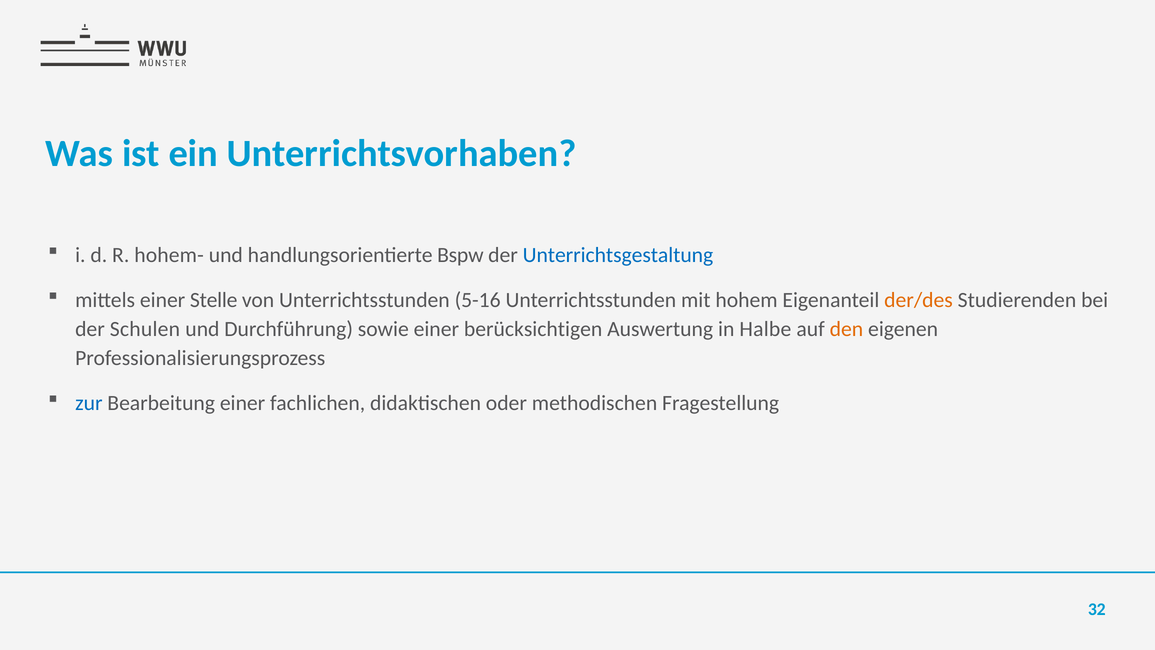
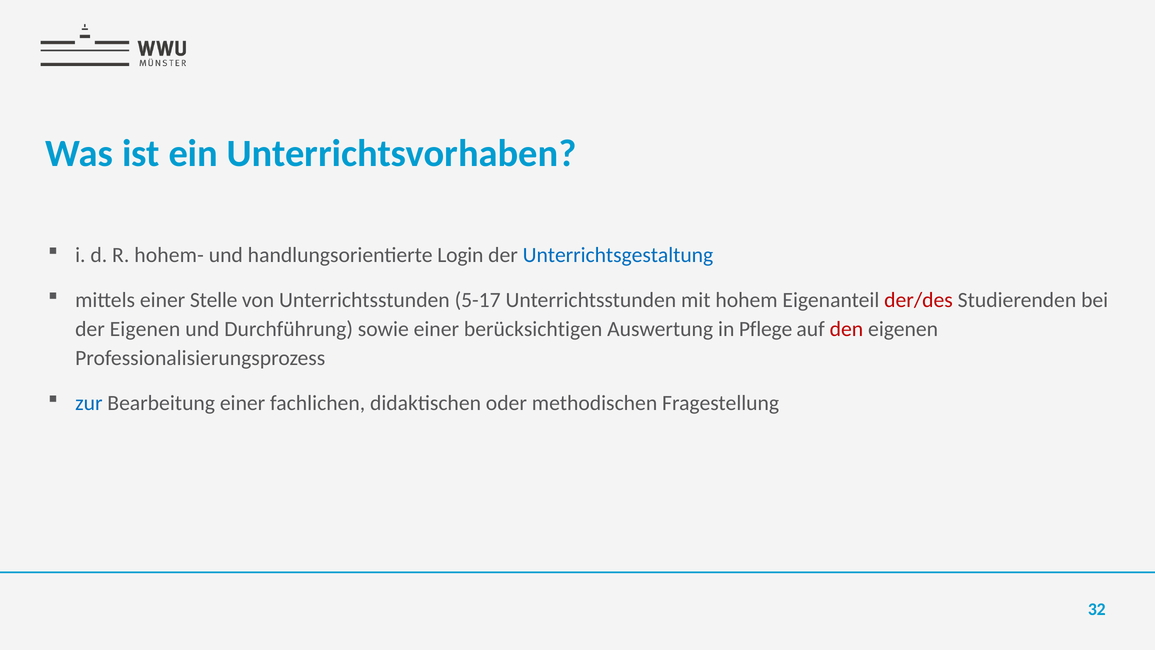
Bspw: Bspw -> Login
5-16: 5-16 -> 5-17
der/des colour: orange -> red
der Schulen: Schulen -> Eigenen
Halbe: Halbe -> Pflege
den colour: orange -> red
